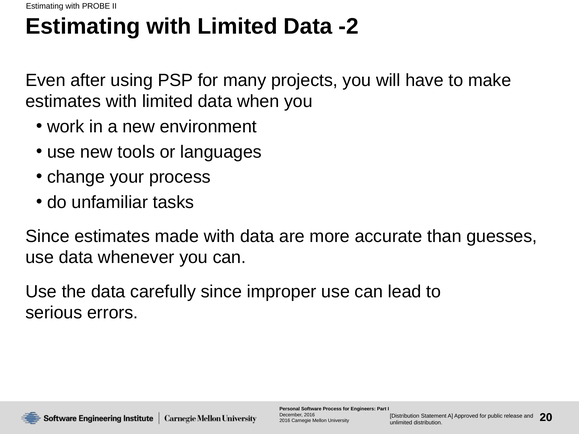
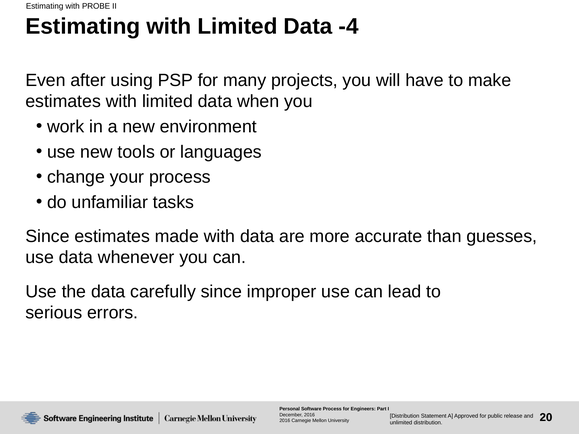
-2: -2 -> -4
